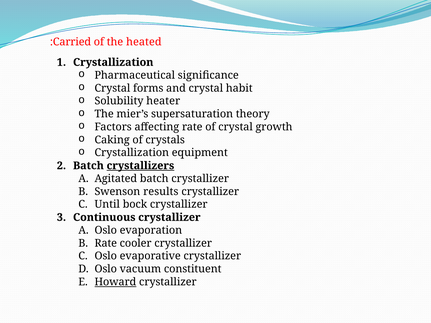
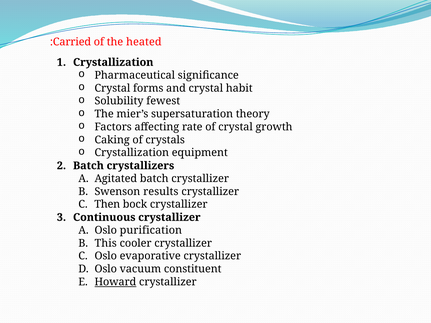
heater: heater -> fewest
crystallizers underline: present -> none
Until: Until -> Then
evaporation: evaporation -> purification
Rate at (106, 243): Rate -> This
